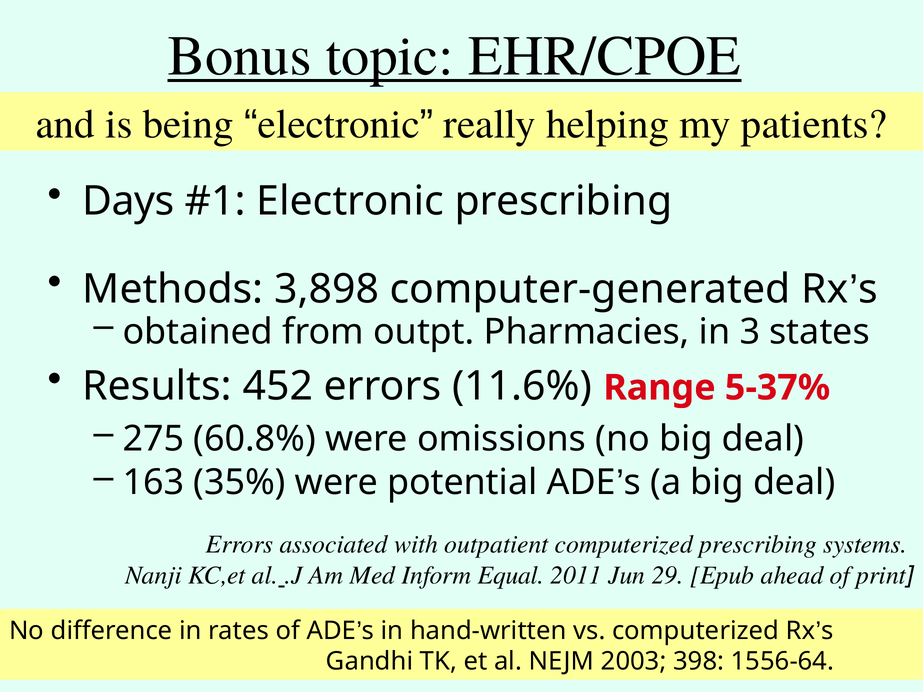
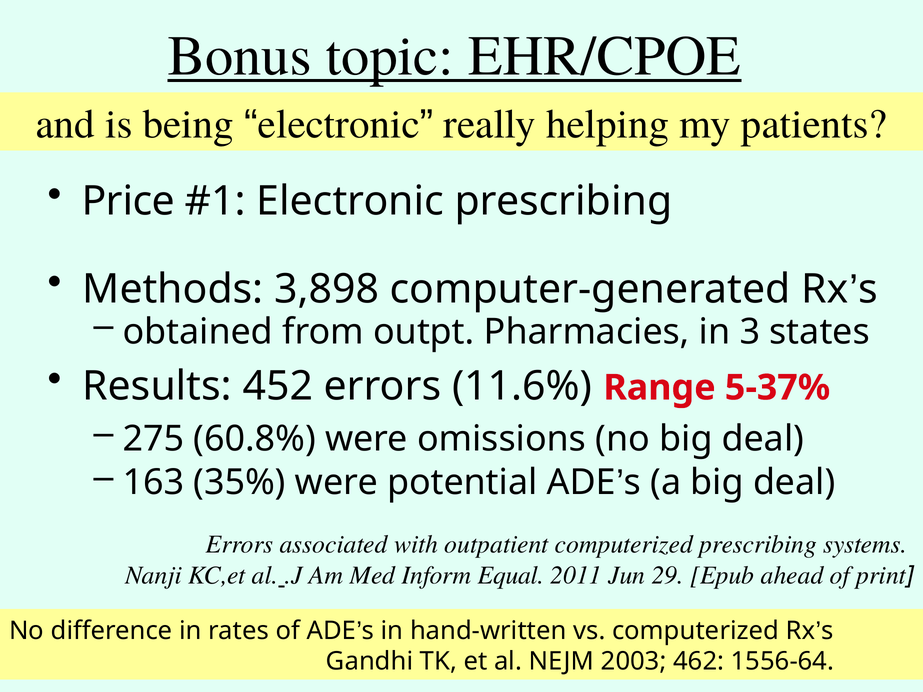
Days: Days -> Price
398: 398 -> 462
